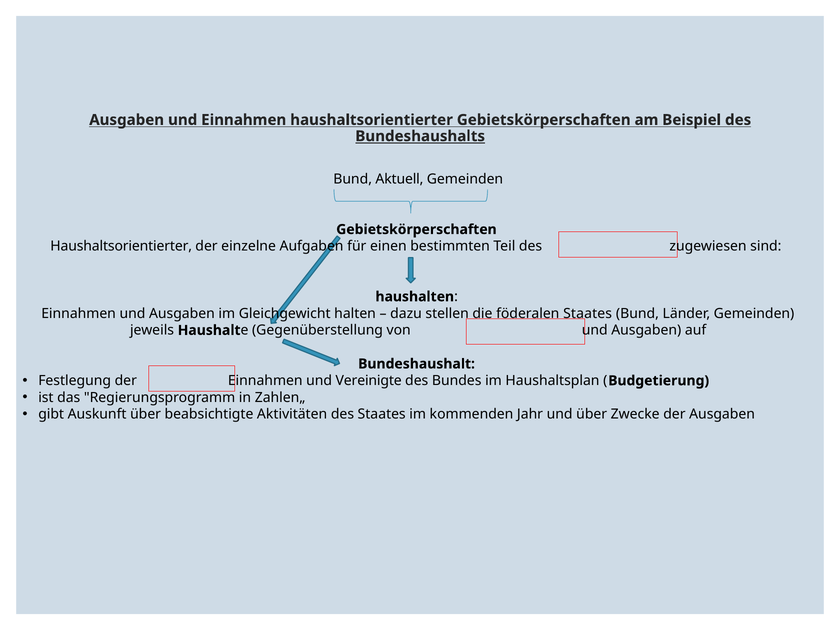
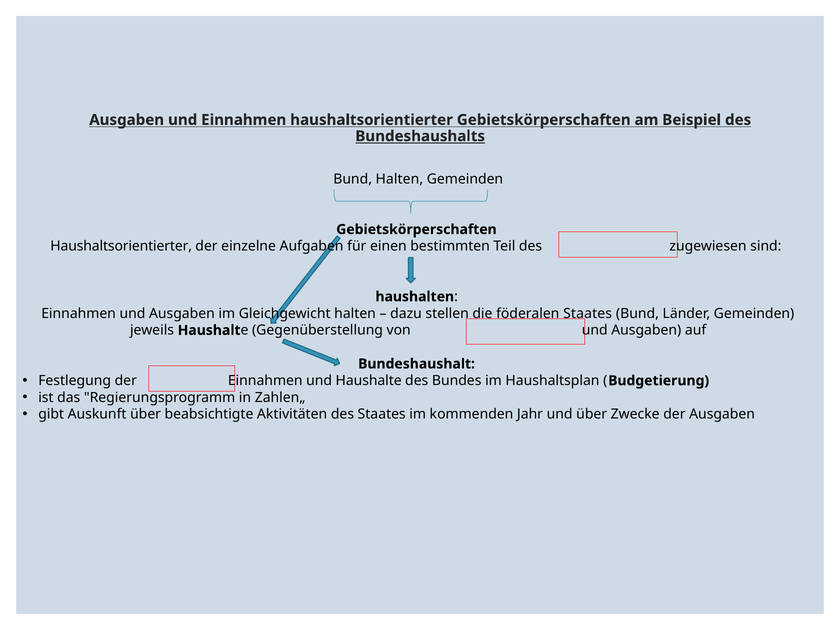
Bund Aktuell: Aktuell -> Halten
und Vereinigte: Vereinigte -> Haushalte
